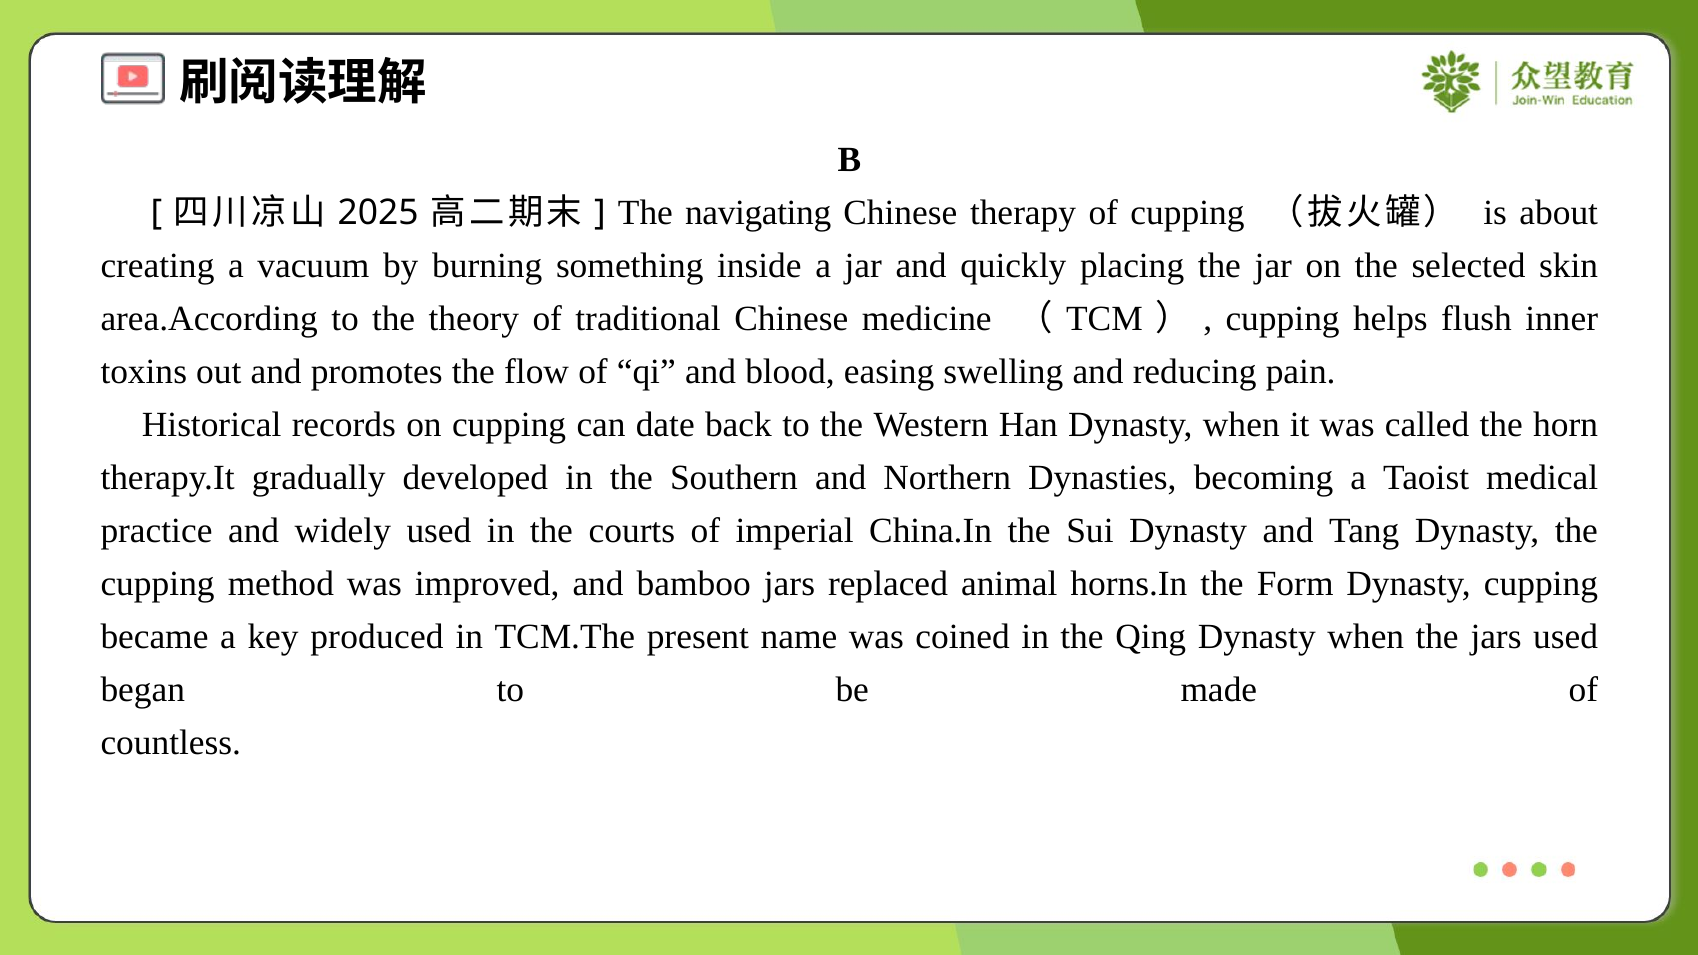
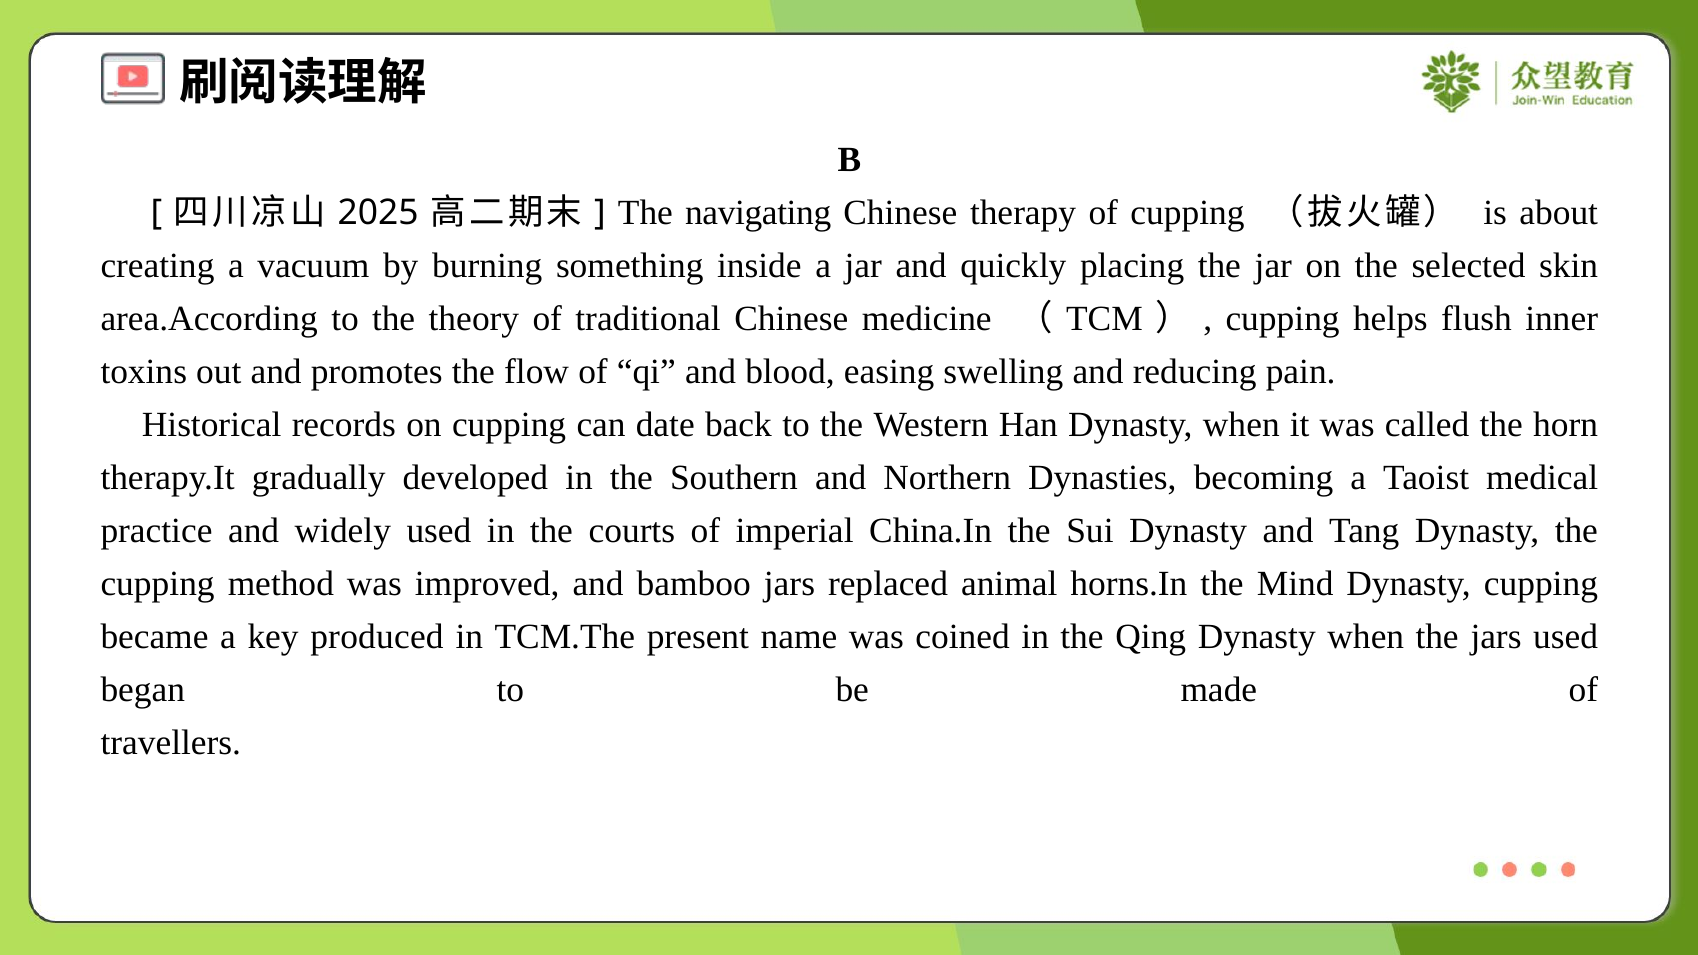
Form: Form -> Mind
countless: countless -> travellers
